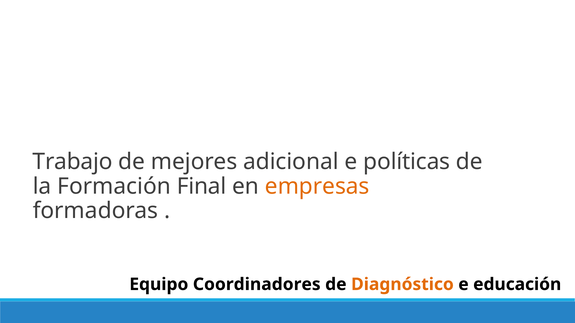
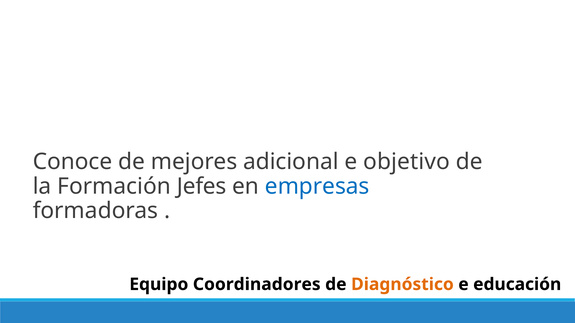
Trabajo: Trabajo -> Conoce
políticas: políticas -> objetivo
Final: Final -> Jefes
empresas colour: orange -> blue
